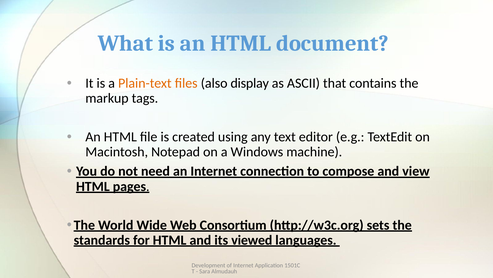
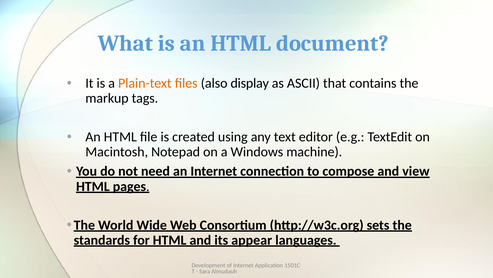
viewed: viewed -> appear
